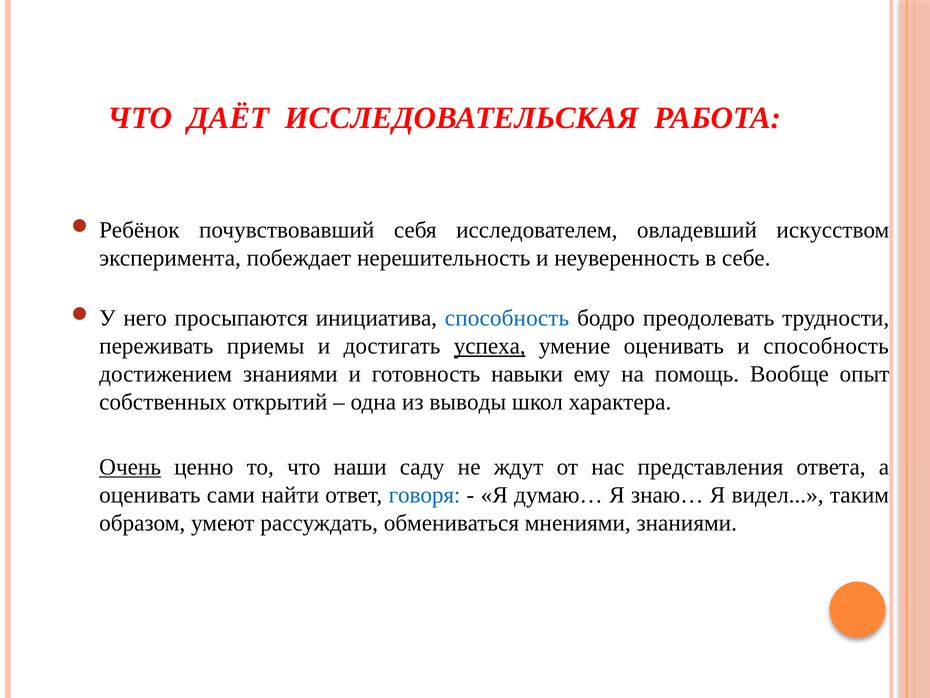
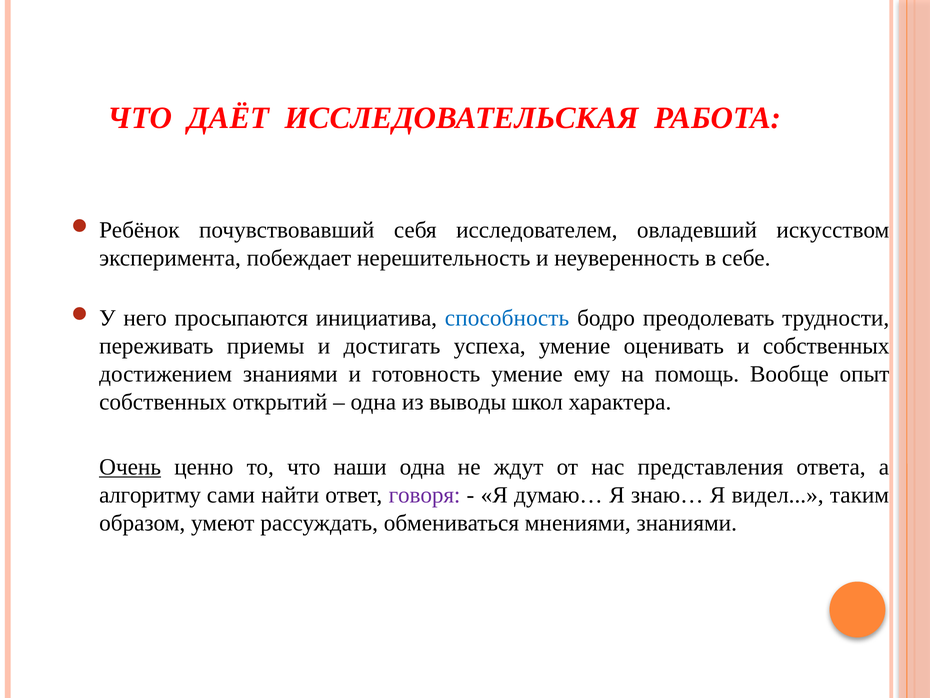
успеха underline: present -> none
и способность: способность -> собственных
готовность навыки: навыки -> умение
наши саду: саду -> одна
оценивать at (150, 495): оценивать -> алгоритму
говоря colour: blue -> purple
